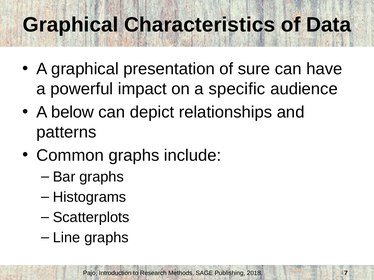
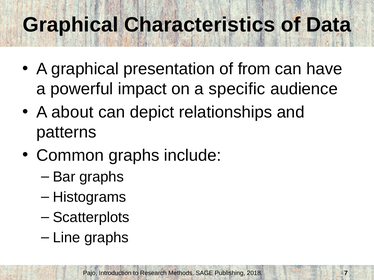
sure: sure -> from
below: below -> about
